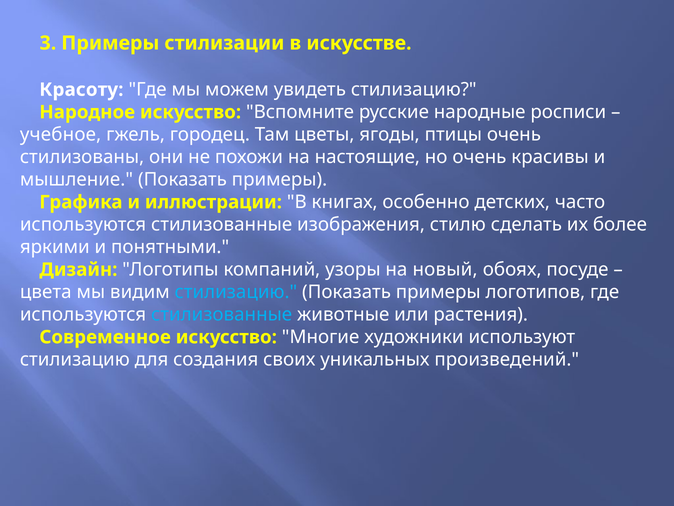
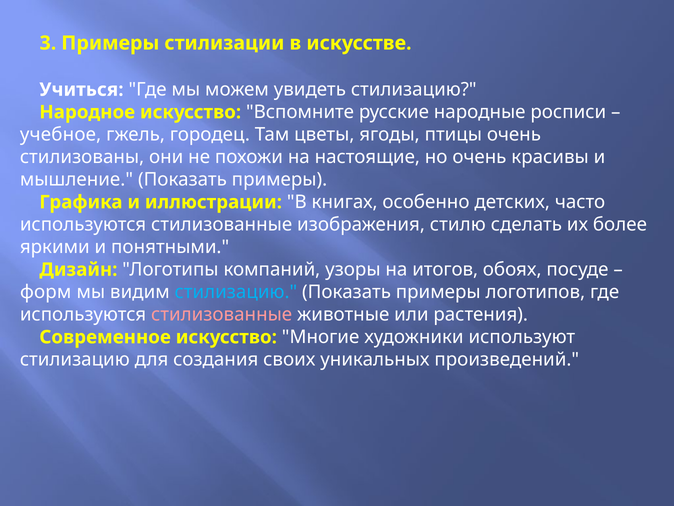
Красоту: Красоту -> Учиться
новый: новый -> итогов
цвета: цвета -> форм
стилизованные at (222, 314) colour: light blue -> pink
